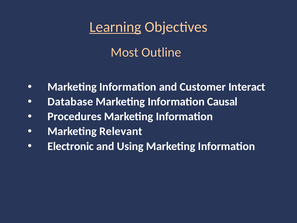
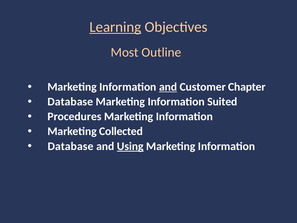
and at (168, 87) underline: none -> present
Interact: Interact -> Chapter
Causal: Causal -> Suited
Relevant: Relevant -> Collected
Electronic at (71, 146): Electronic -> Database
Using underline: none -> present
